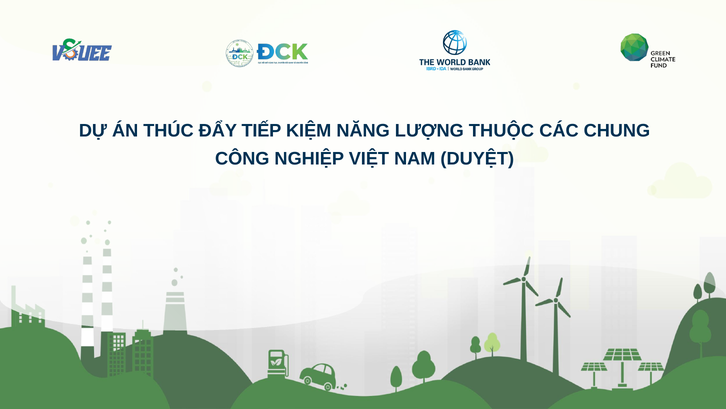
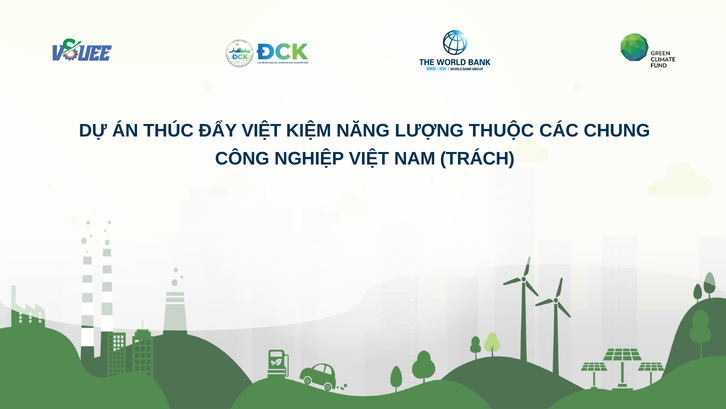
ĐẨY TIẾP: TIẾP -> VIỆT
DUYỆT: DUYỆT -> TRÁCH
